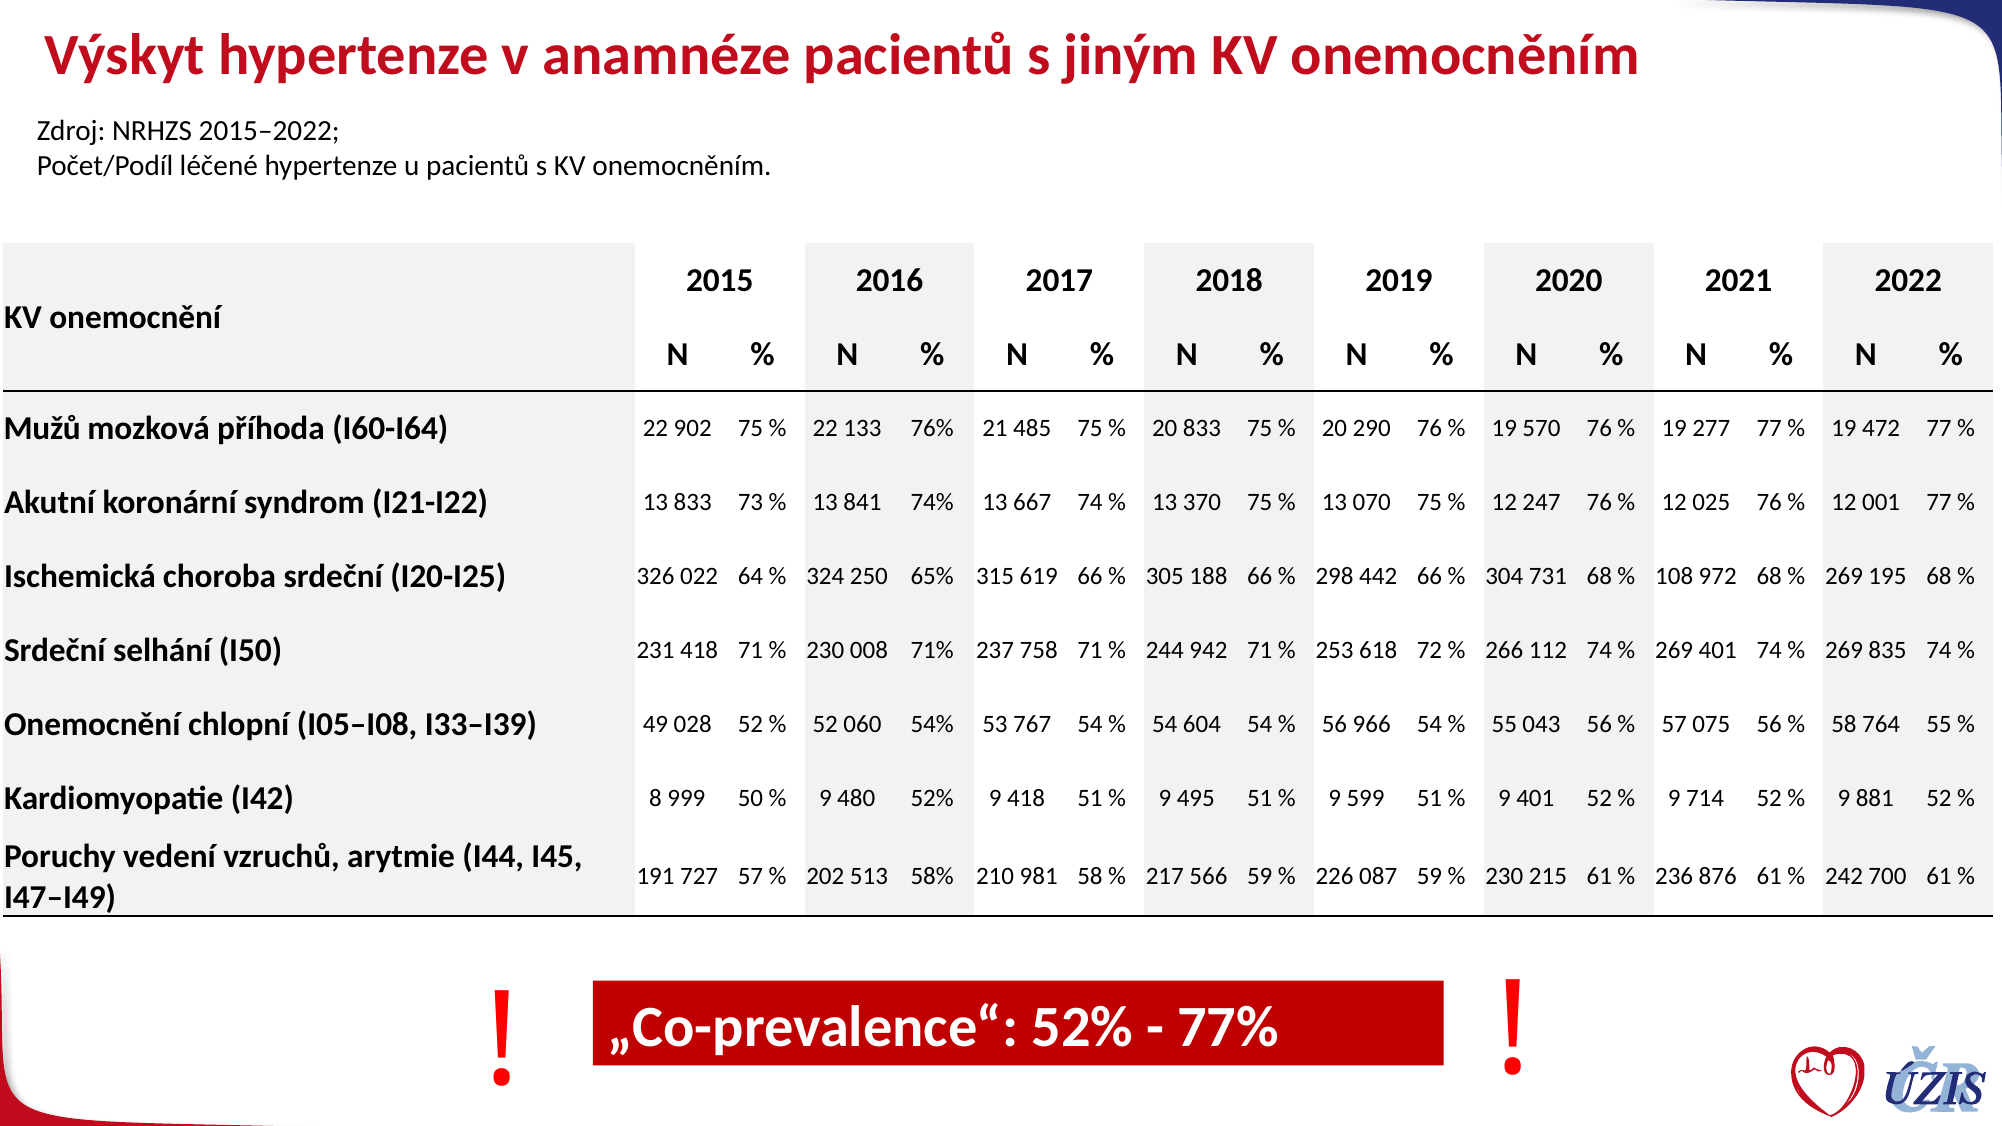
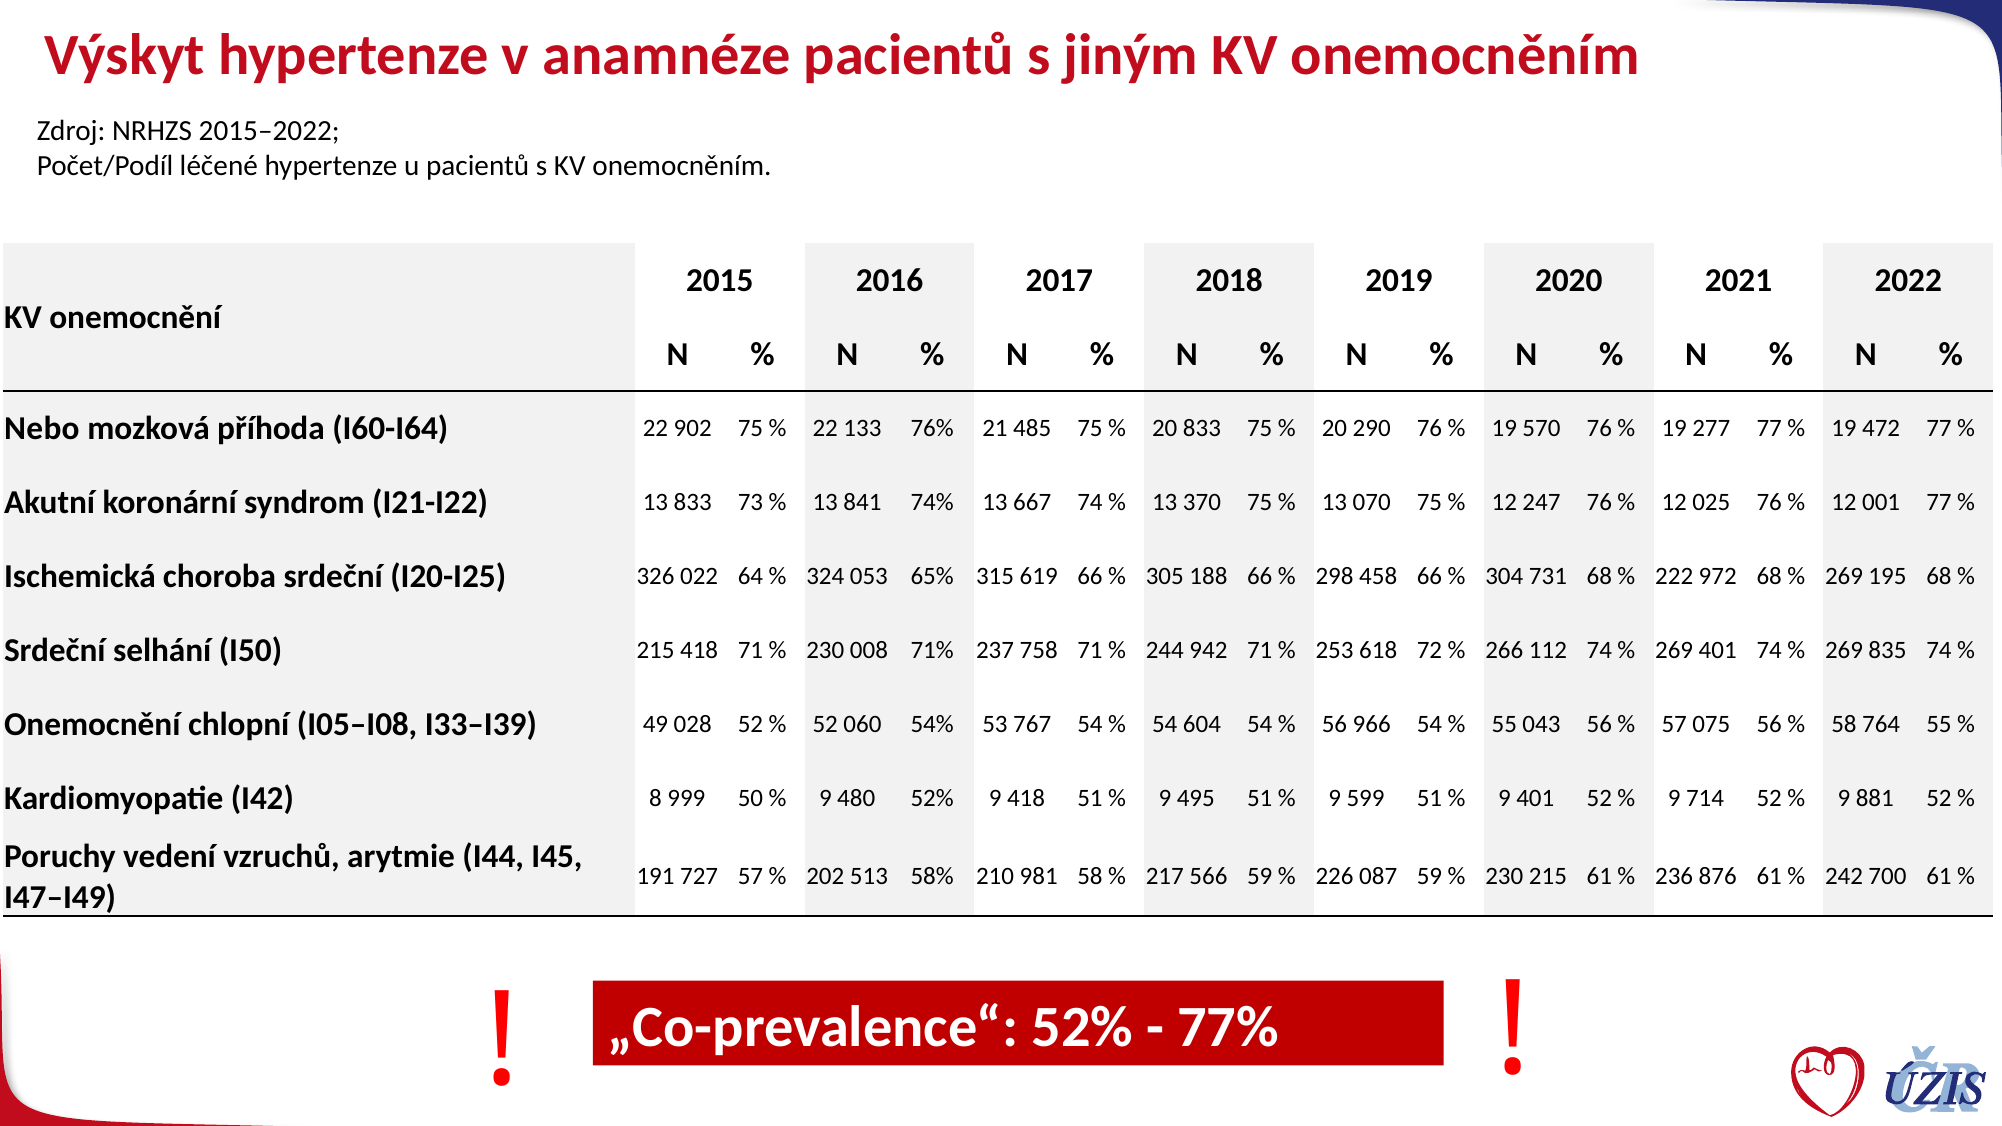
Mužů: Mužů -> Nebo
250: 250 -> 053
442: 442 -> 458
108: 108 -> 222
I50 231: 231 -> 215
